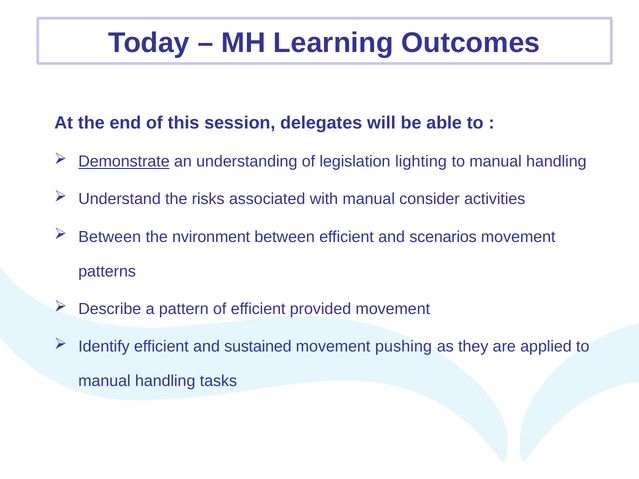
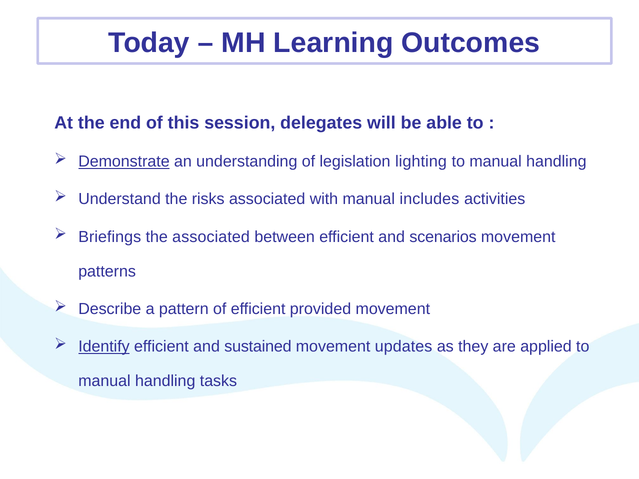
consider: consider -> includes
Between at (110, 237): Between -> Briefings
the nvironment: nvironment -> associated
Identify underline: none -> present
pushing: pushing -> updates
